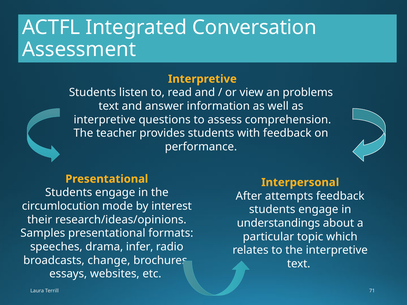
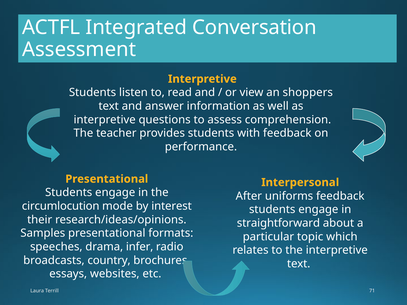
problems: problems -> shoppers
attempts: attempts -> uniforms
understandings: understandings -> straightforward
change: change -> country
